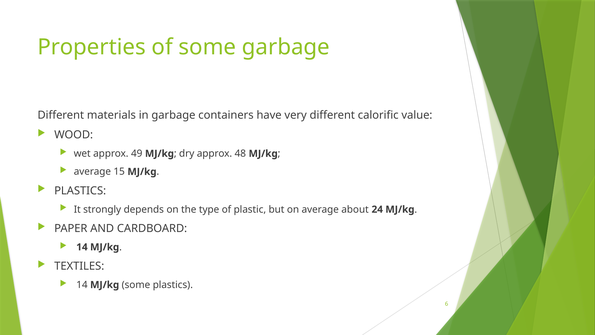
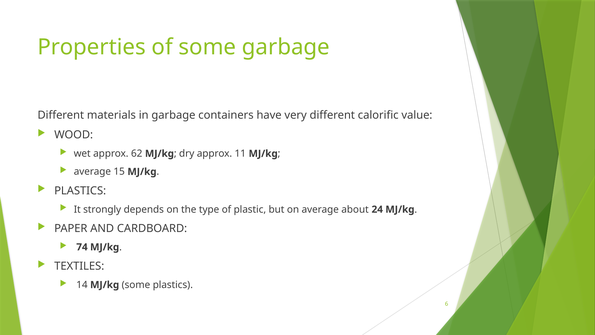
49: 49 -> 62
48: 48 -> 11
14 at (82, 247): 14 -> 74
